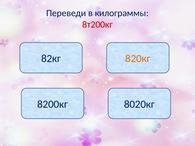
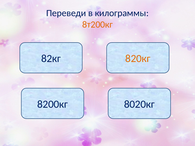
8т200кг colour: red -> orange
